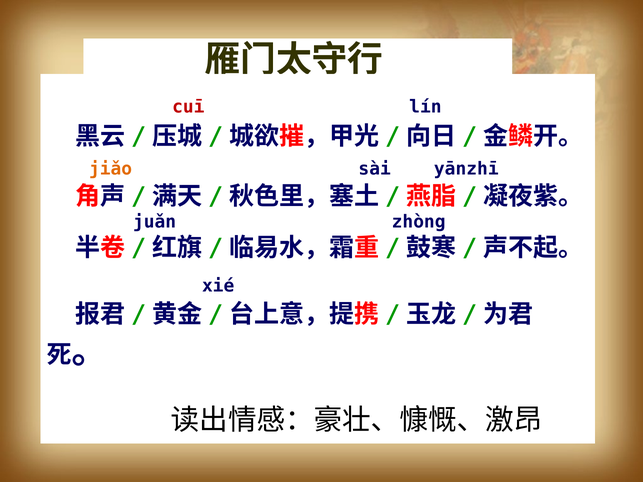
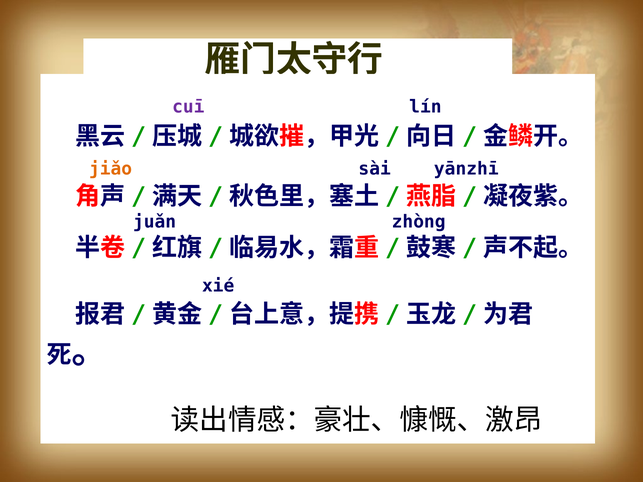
cuī colour: red -> purple
